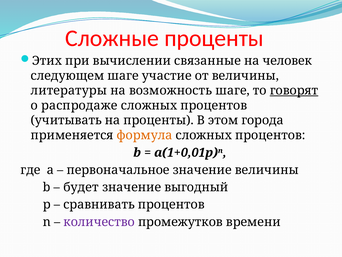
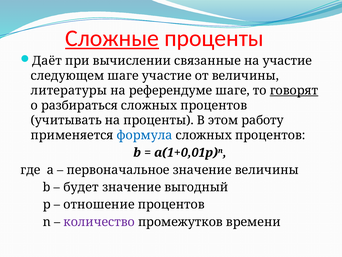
Сложные underline: none -> present
Этих: Этих -> Даёт
на человек: человек -> участие
возможность: возможность -> референдуме
распродаже: распродаже -> разбираться
города: города -> работу
формула colour: orange -> blue
сравнивать: сравнивать -> отношение
